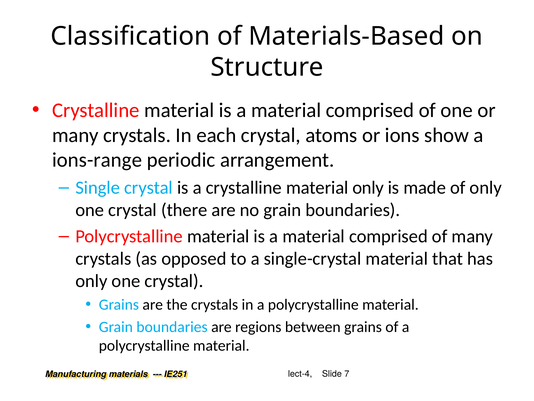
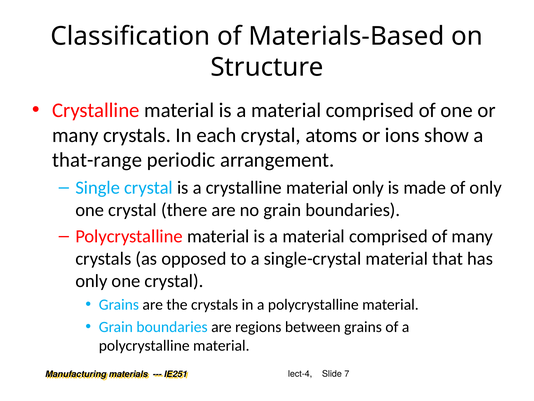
ions-range: ions-range -> that-range
